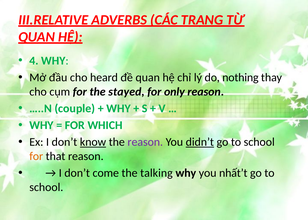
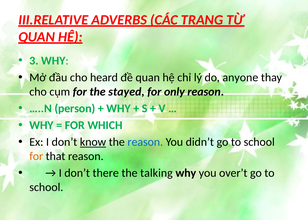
4: 4 -> 3
nothing: nothing -> anyone
couple: couple -> person
reason at (145, 142) colour: purple -> blue
didn’t underline: present -> none
come: come -> there
nhất’t: nhất’t -> over’t
